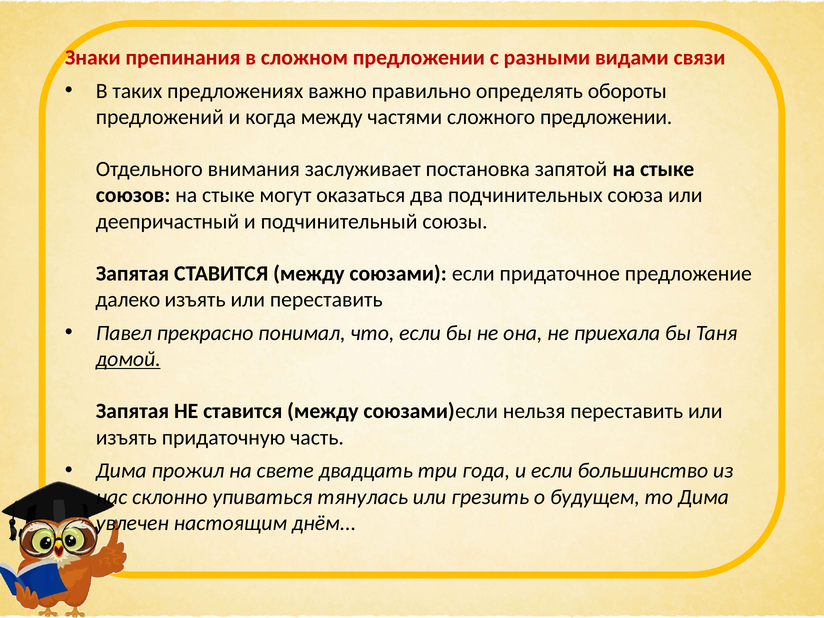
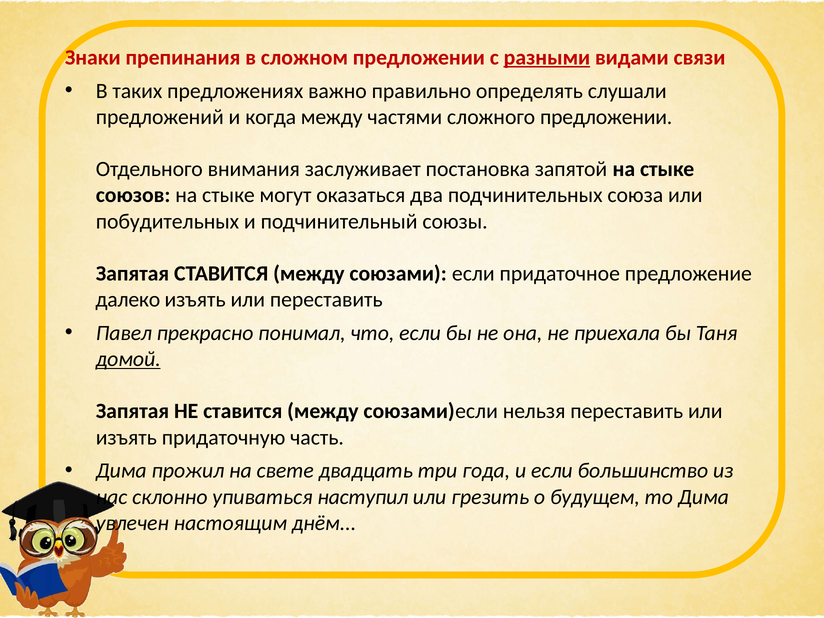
разными underline: none -> present
обороты: обороты -> слушали
деепричастный: деепричастный -> побудительных
тянулась: тянулась -> наступил
